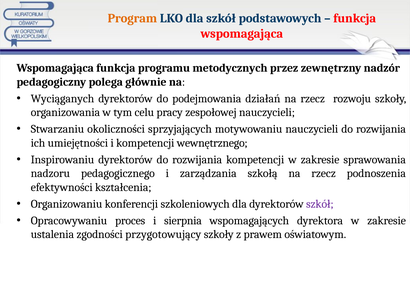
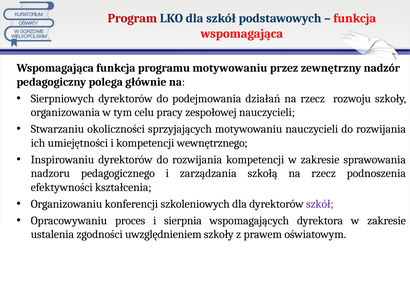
Program colour: orange -> red
programu metodycznych: metodycznych -> motywowaniu
Wyciąganych: Wyciąganych -> Sierpniowych
przygotowujący: przygotowujący -> uwzględnieniem
